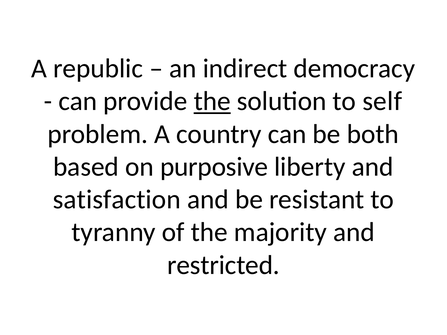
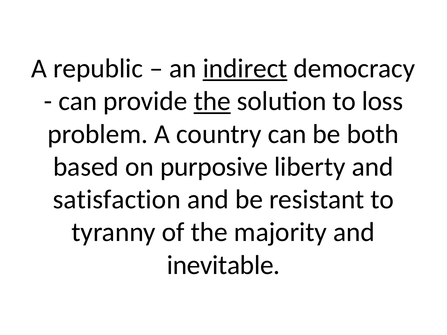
indirect underline: none -> present
self: self -> loss
restricted: restricted -> inevitable
